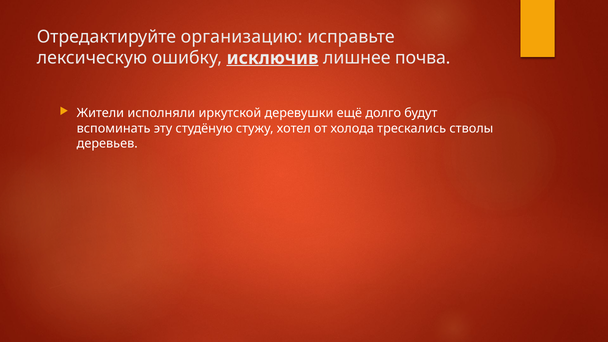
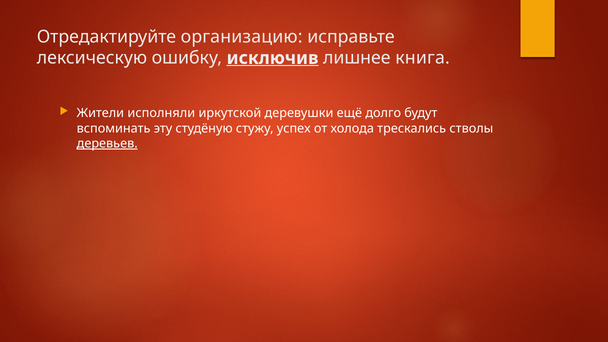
почва: почва -> книга
хотел: хотел -> успех
деревьев underline: none -> present
